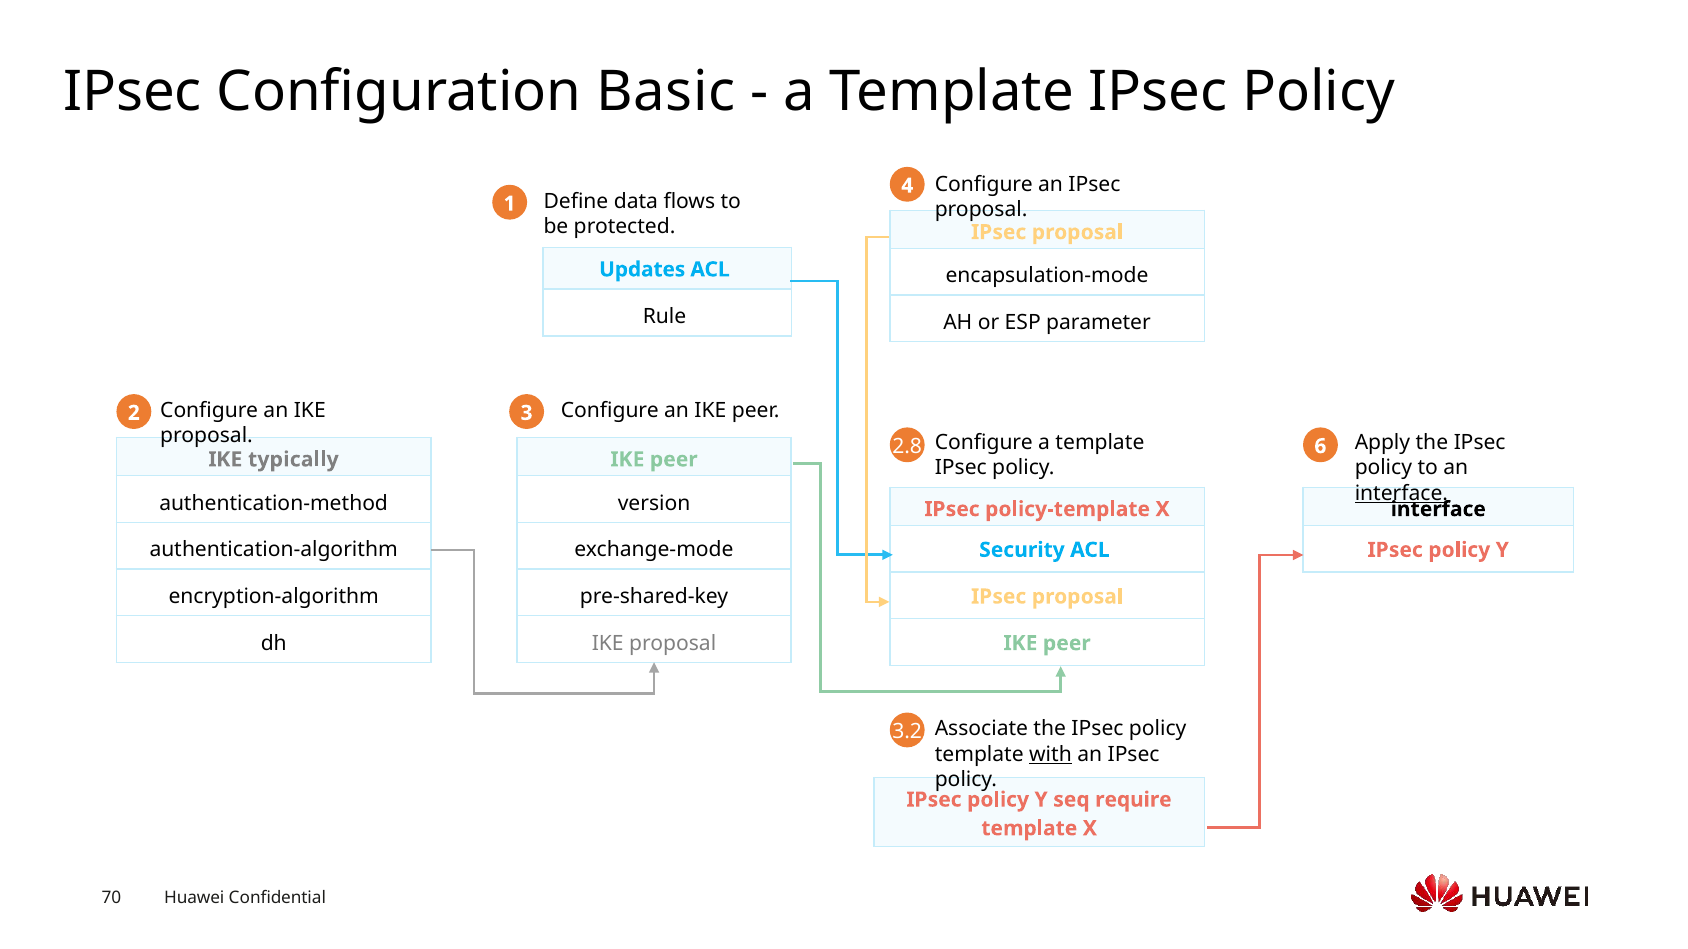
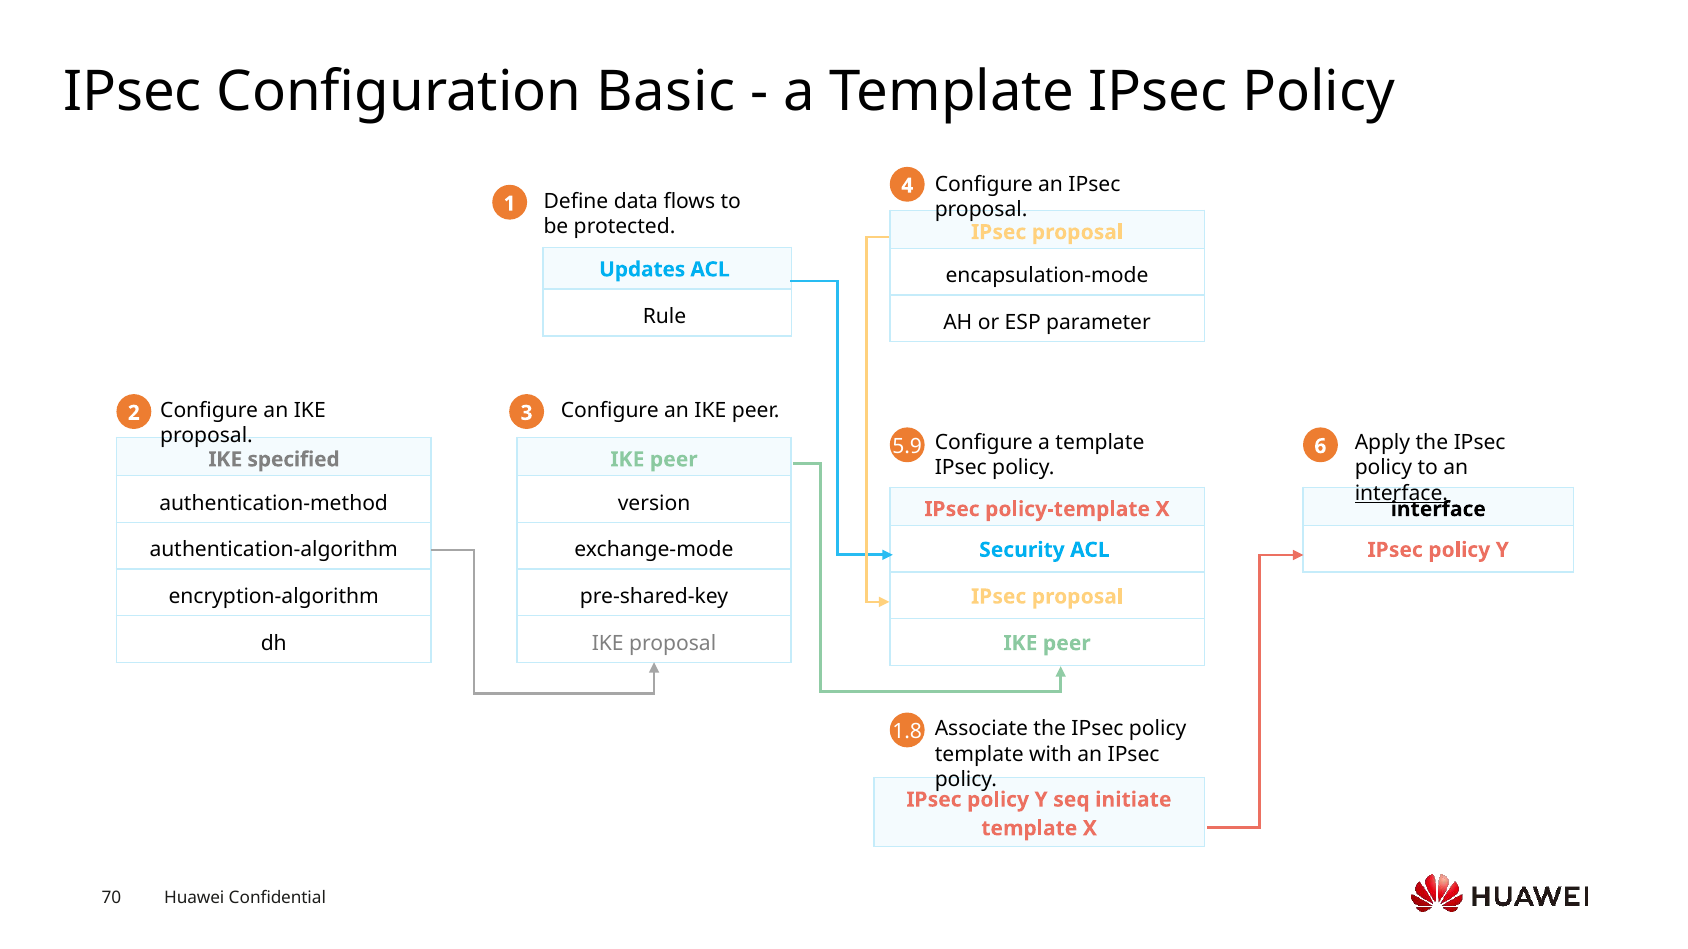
2.8: 2.8 -> 5.9
typically: typically -> specified
3.2: 3.2 -> 1.8
with underline: present -> none
require: require -> initiate
